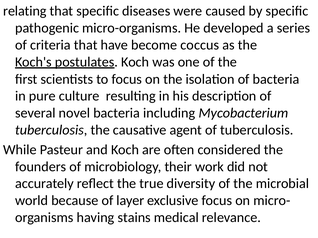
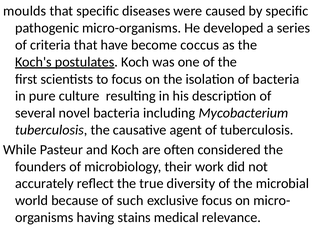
relating: relating -> moulds
layer: layer -> such
